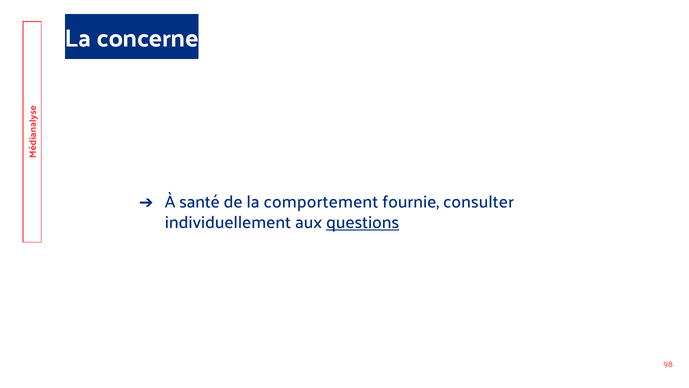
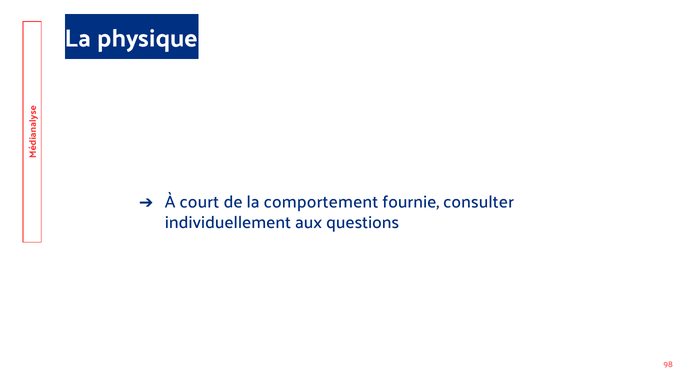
concerne: concerne -> physique
santé: santé -> court
questions underline: present -> none
